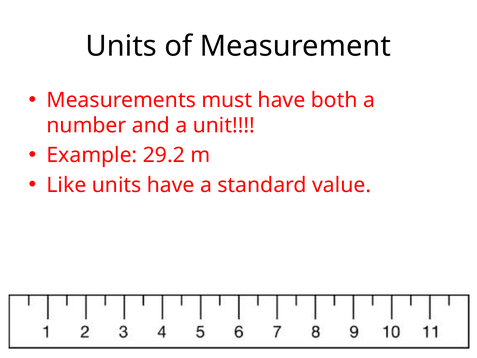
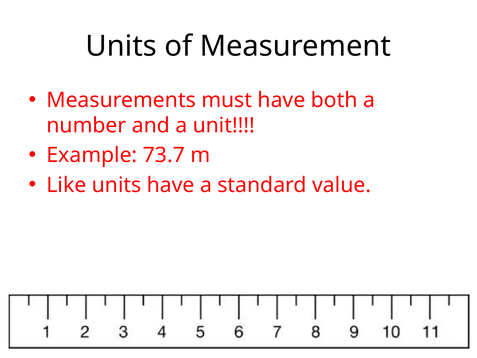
29.2: 29.2 -> 73.7
